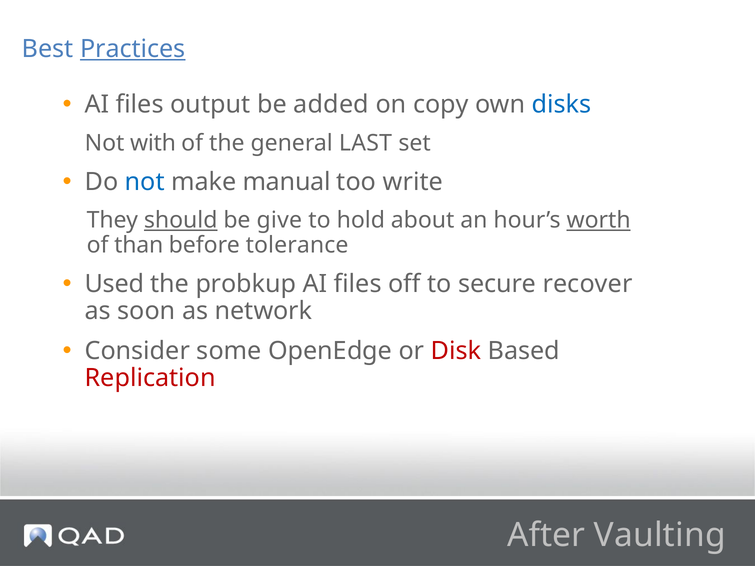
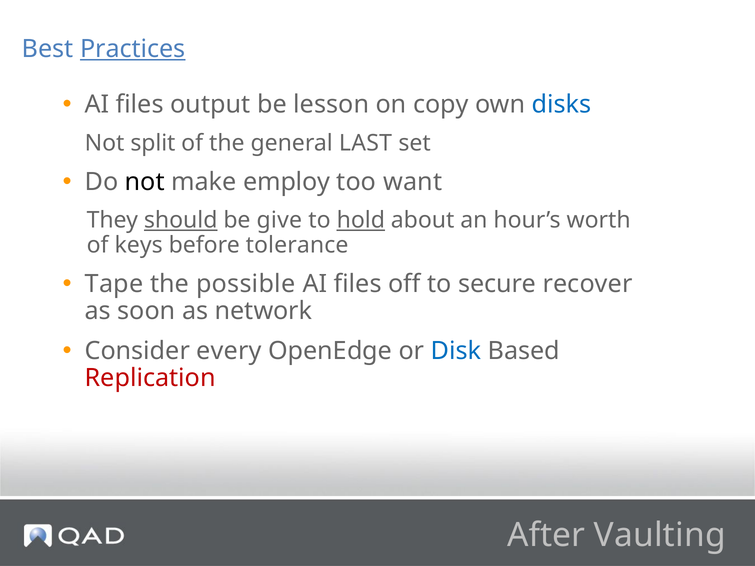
added: added -> lesson
with: with -> split
not at (145, 182) colour: blue -> black
manual: manual -> employ
write: write -> want
hold underline: none -> present
worth underline: present -> none
than: than -> keys
Used: Used -> Tape
probkup: probkup -> possible
some: some -> every
Disk colour: red -> blue
